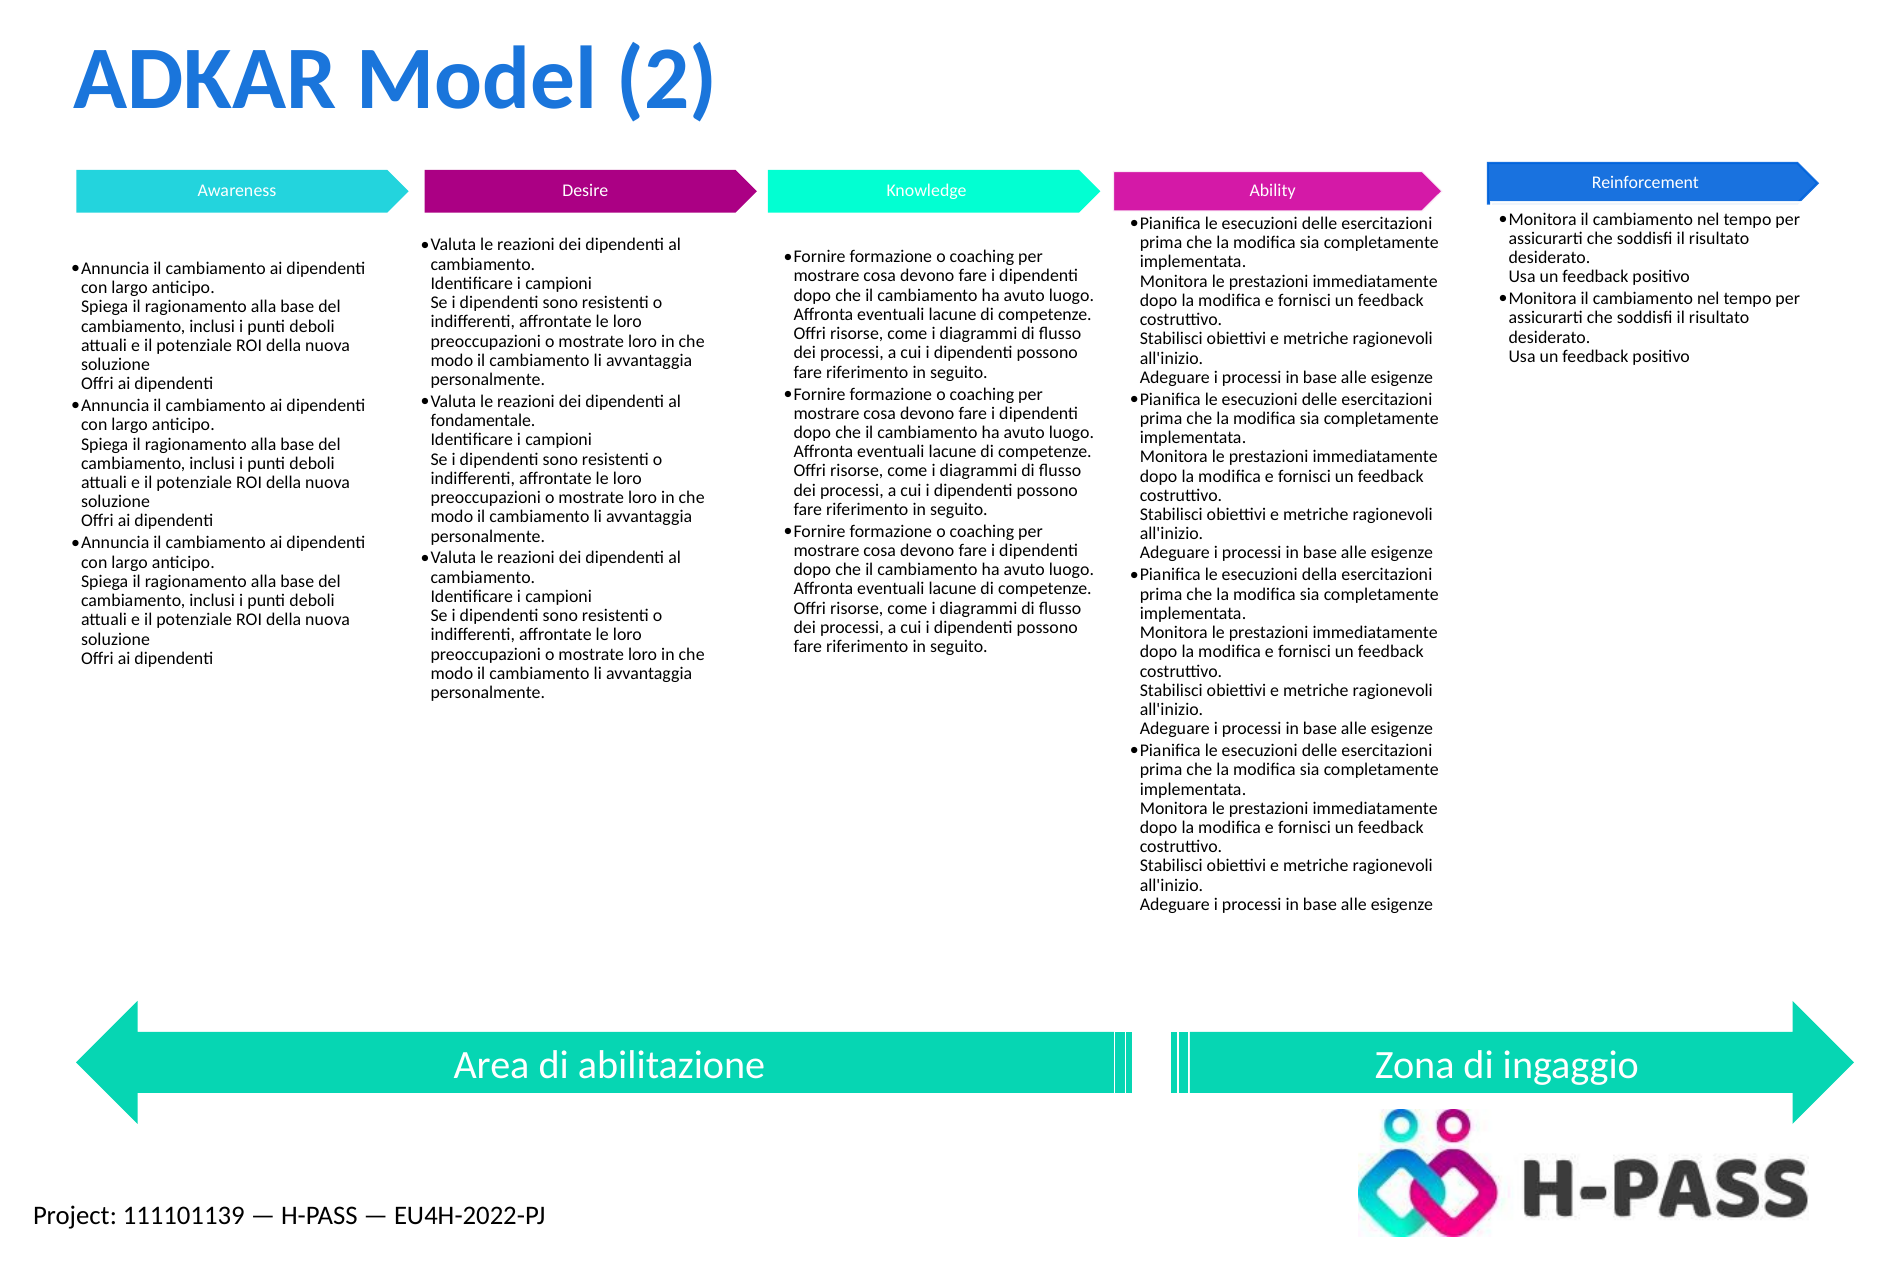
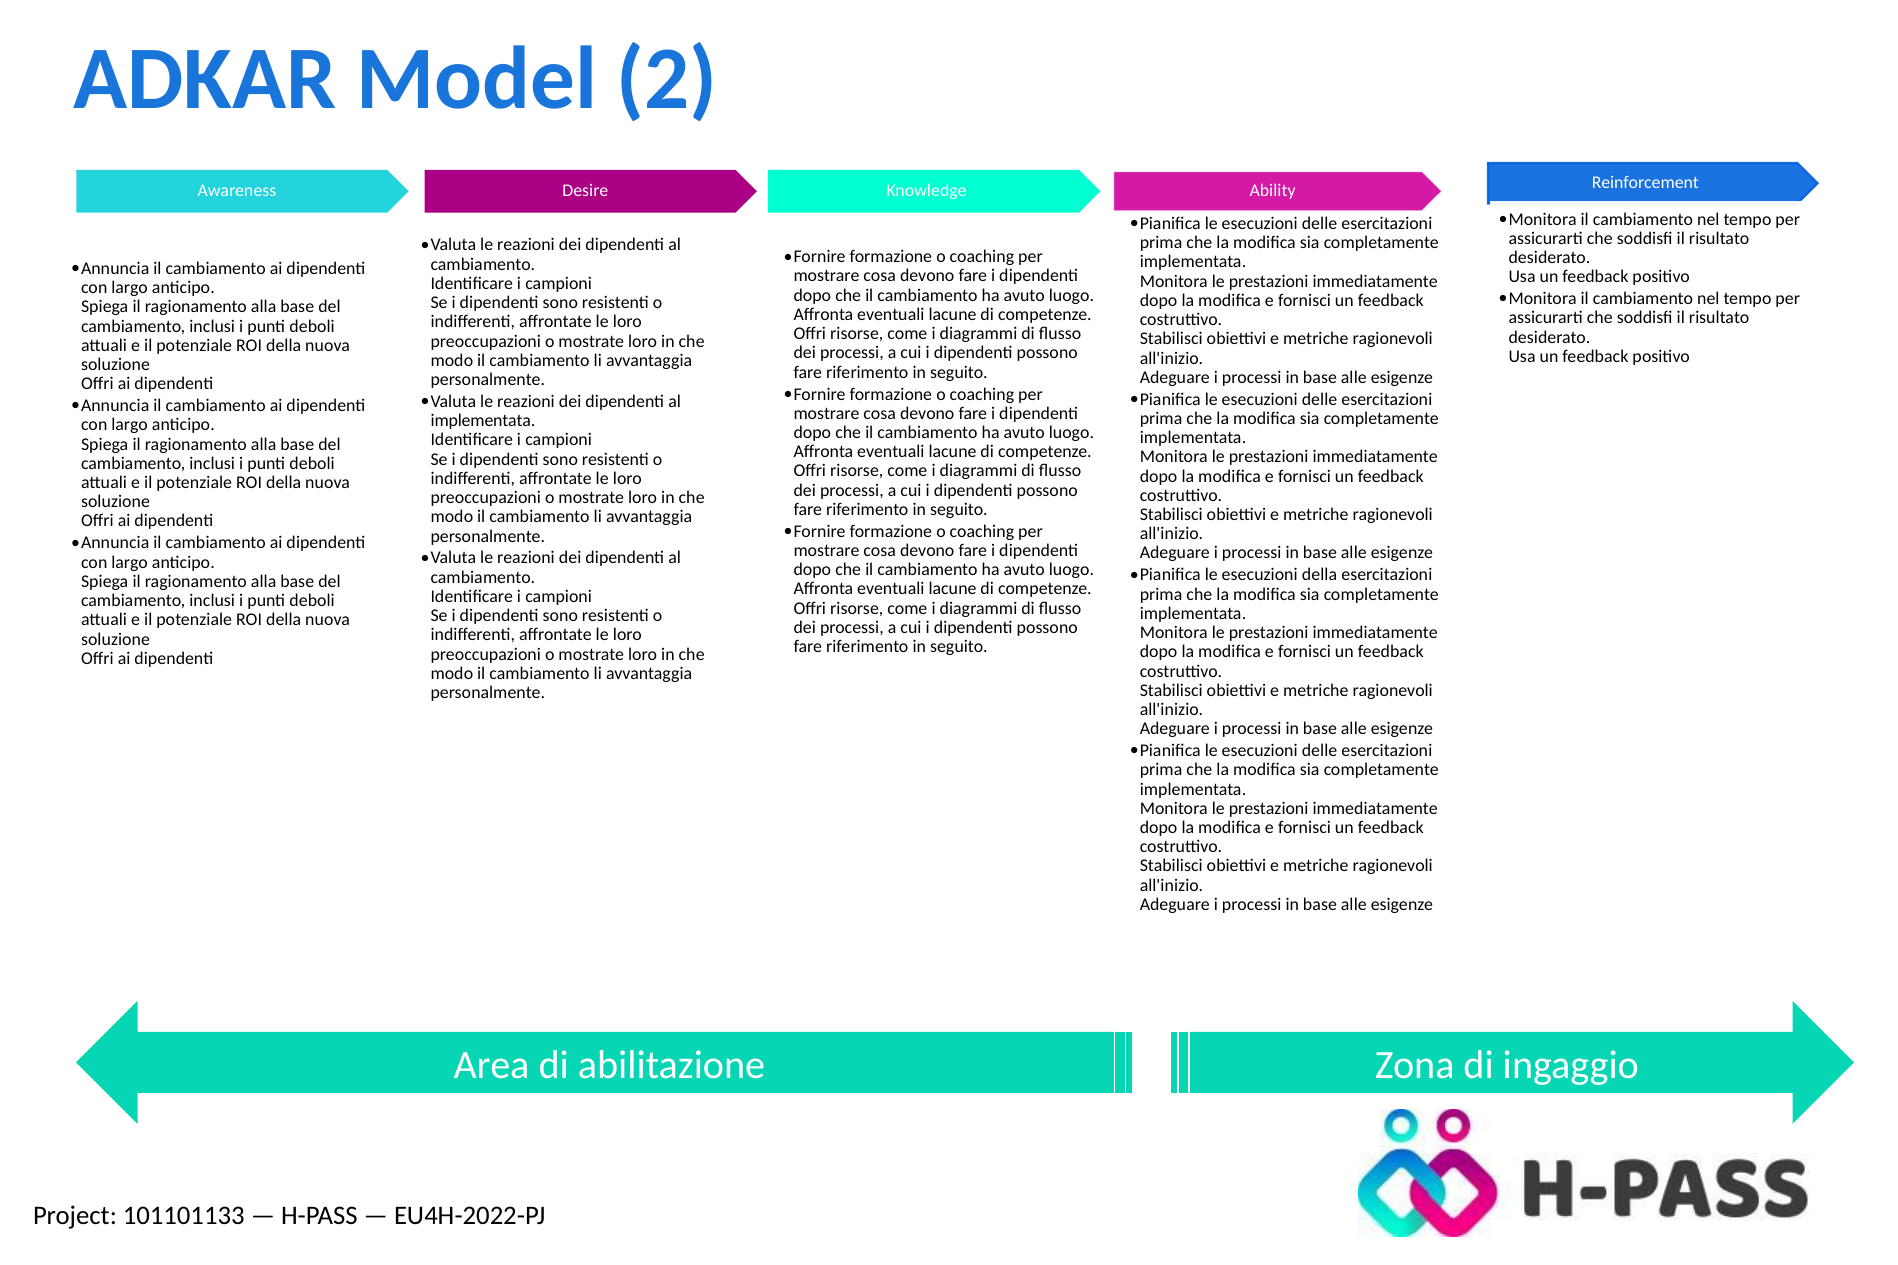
fondamentale at (483, 421): fondamentale -> implementata
111101139: 111101139 -> 101101133
